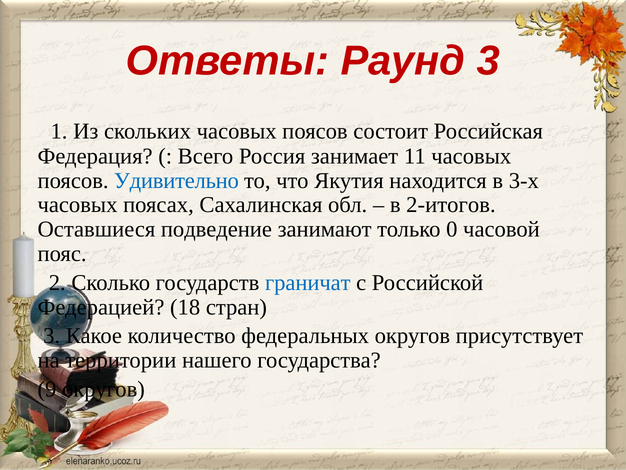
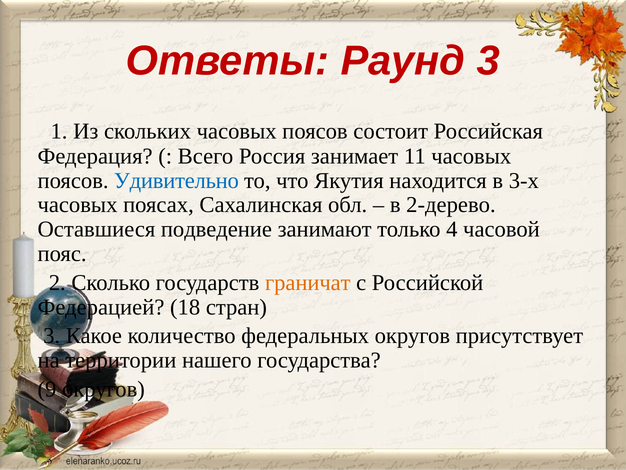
2-итогов: 2-итогов -> 2-дерево
0: 0 -> 4
граничат colour: blue -> orange
